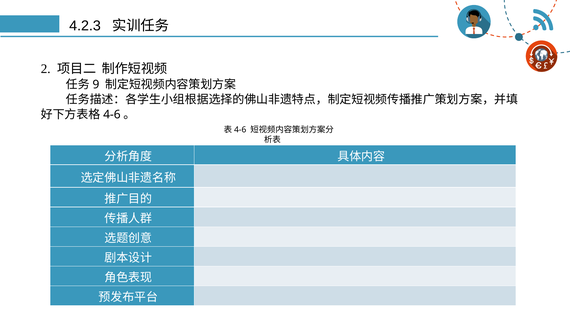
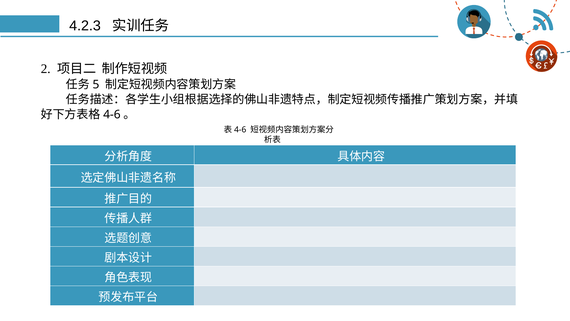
9: 9 -> 5
